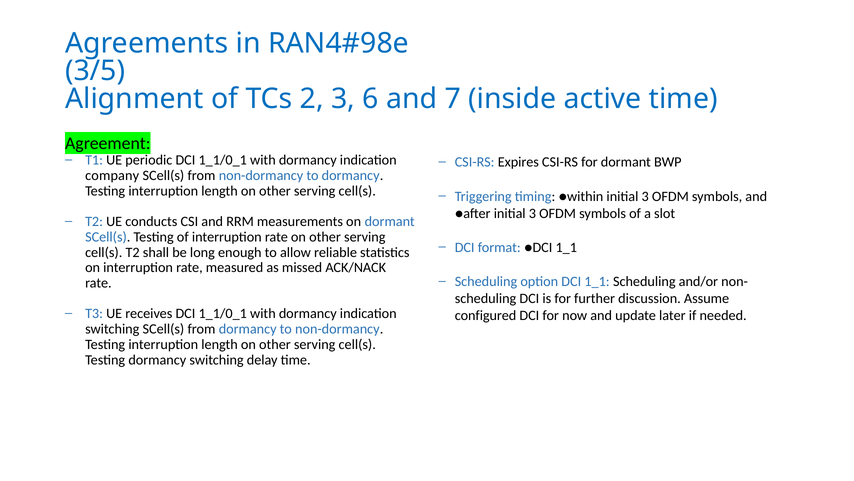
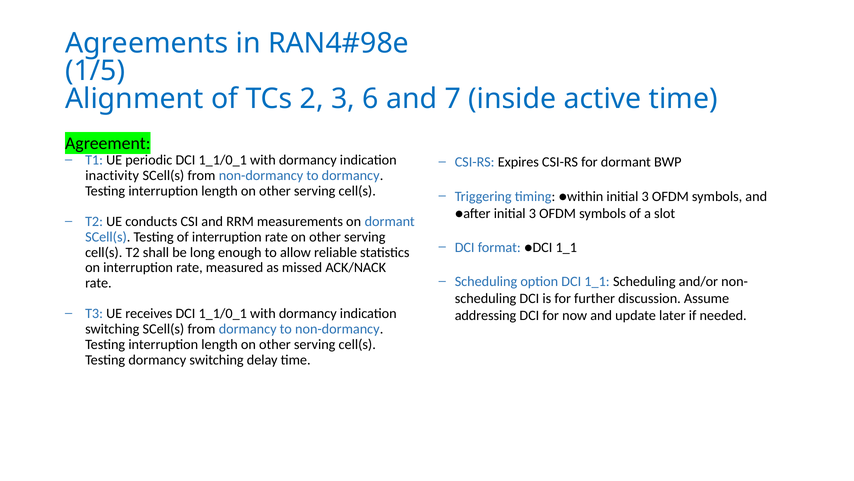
3/5: 3/5 -> 1/5
company: company -> inactivity
configured: configured -> addressing
